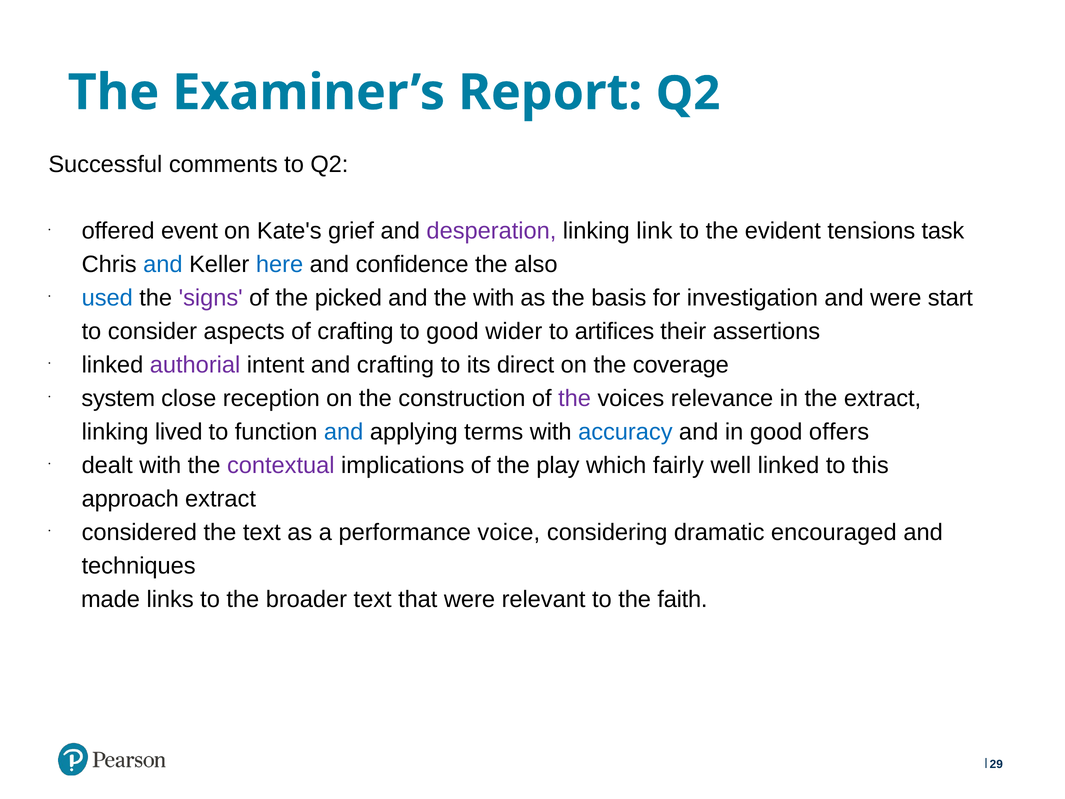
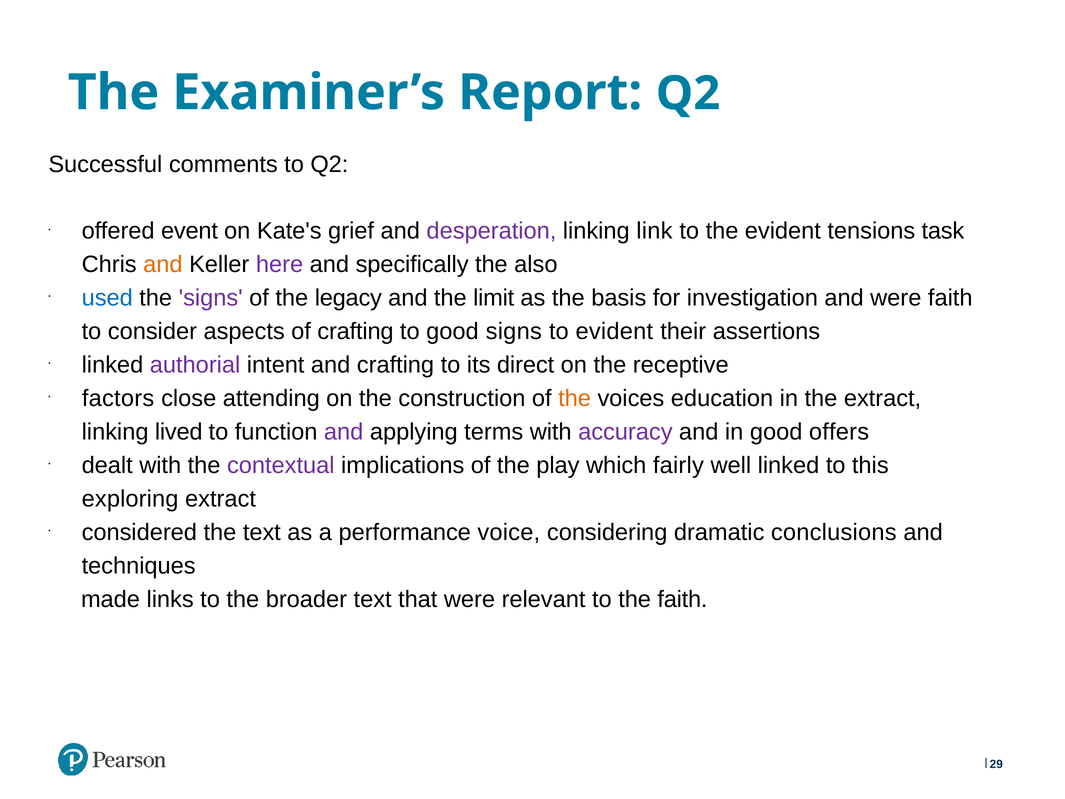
and at (163, 265) colour: blue -> orange
here colour: blue -> purple
confidence: confidence -> specifically
picked: picked -> legacy
the with: with -> limit
were start: start -> faith
good wider: wider -> signs
to artifices: artifices -> evident
coverage: coverage -> receptive
system: system -> factors
reception: reception -> attending
the at (575, 398) colour: purple -> orange
relevance: relevance -> education
and at (344, 432) colour: blue -> purple
accuracy colour: blue -> purple
approach: approach -> exploring
encouraged: encouraged -> conclusions
